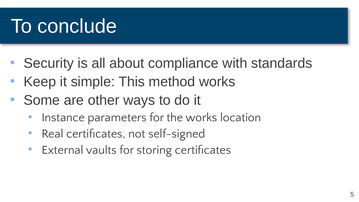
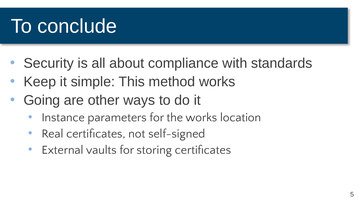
Some: Some -> Going
